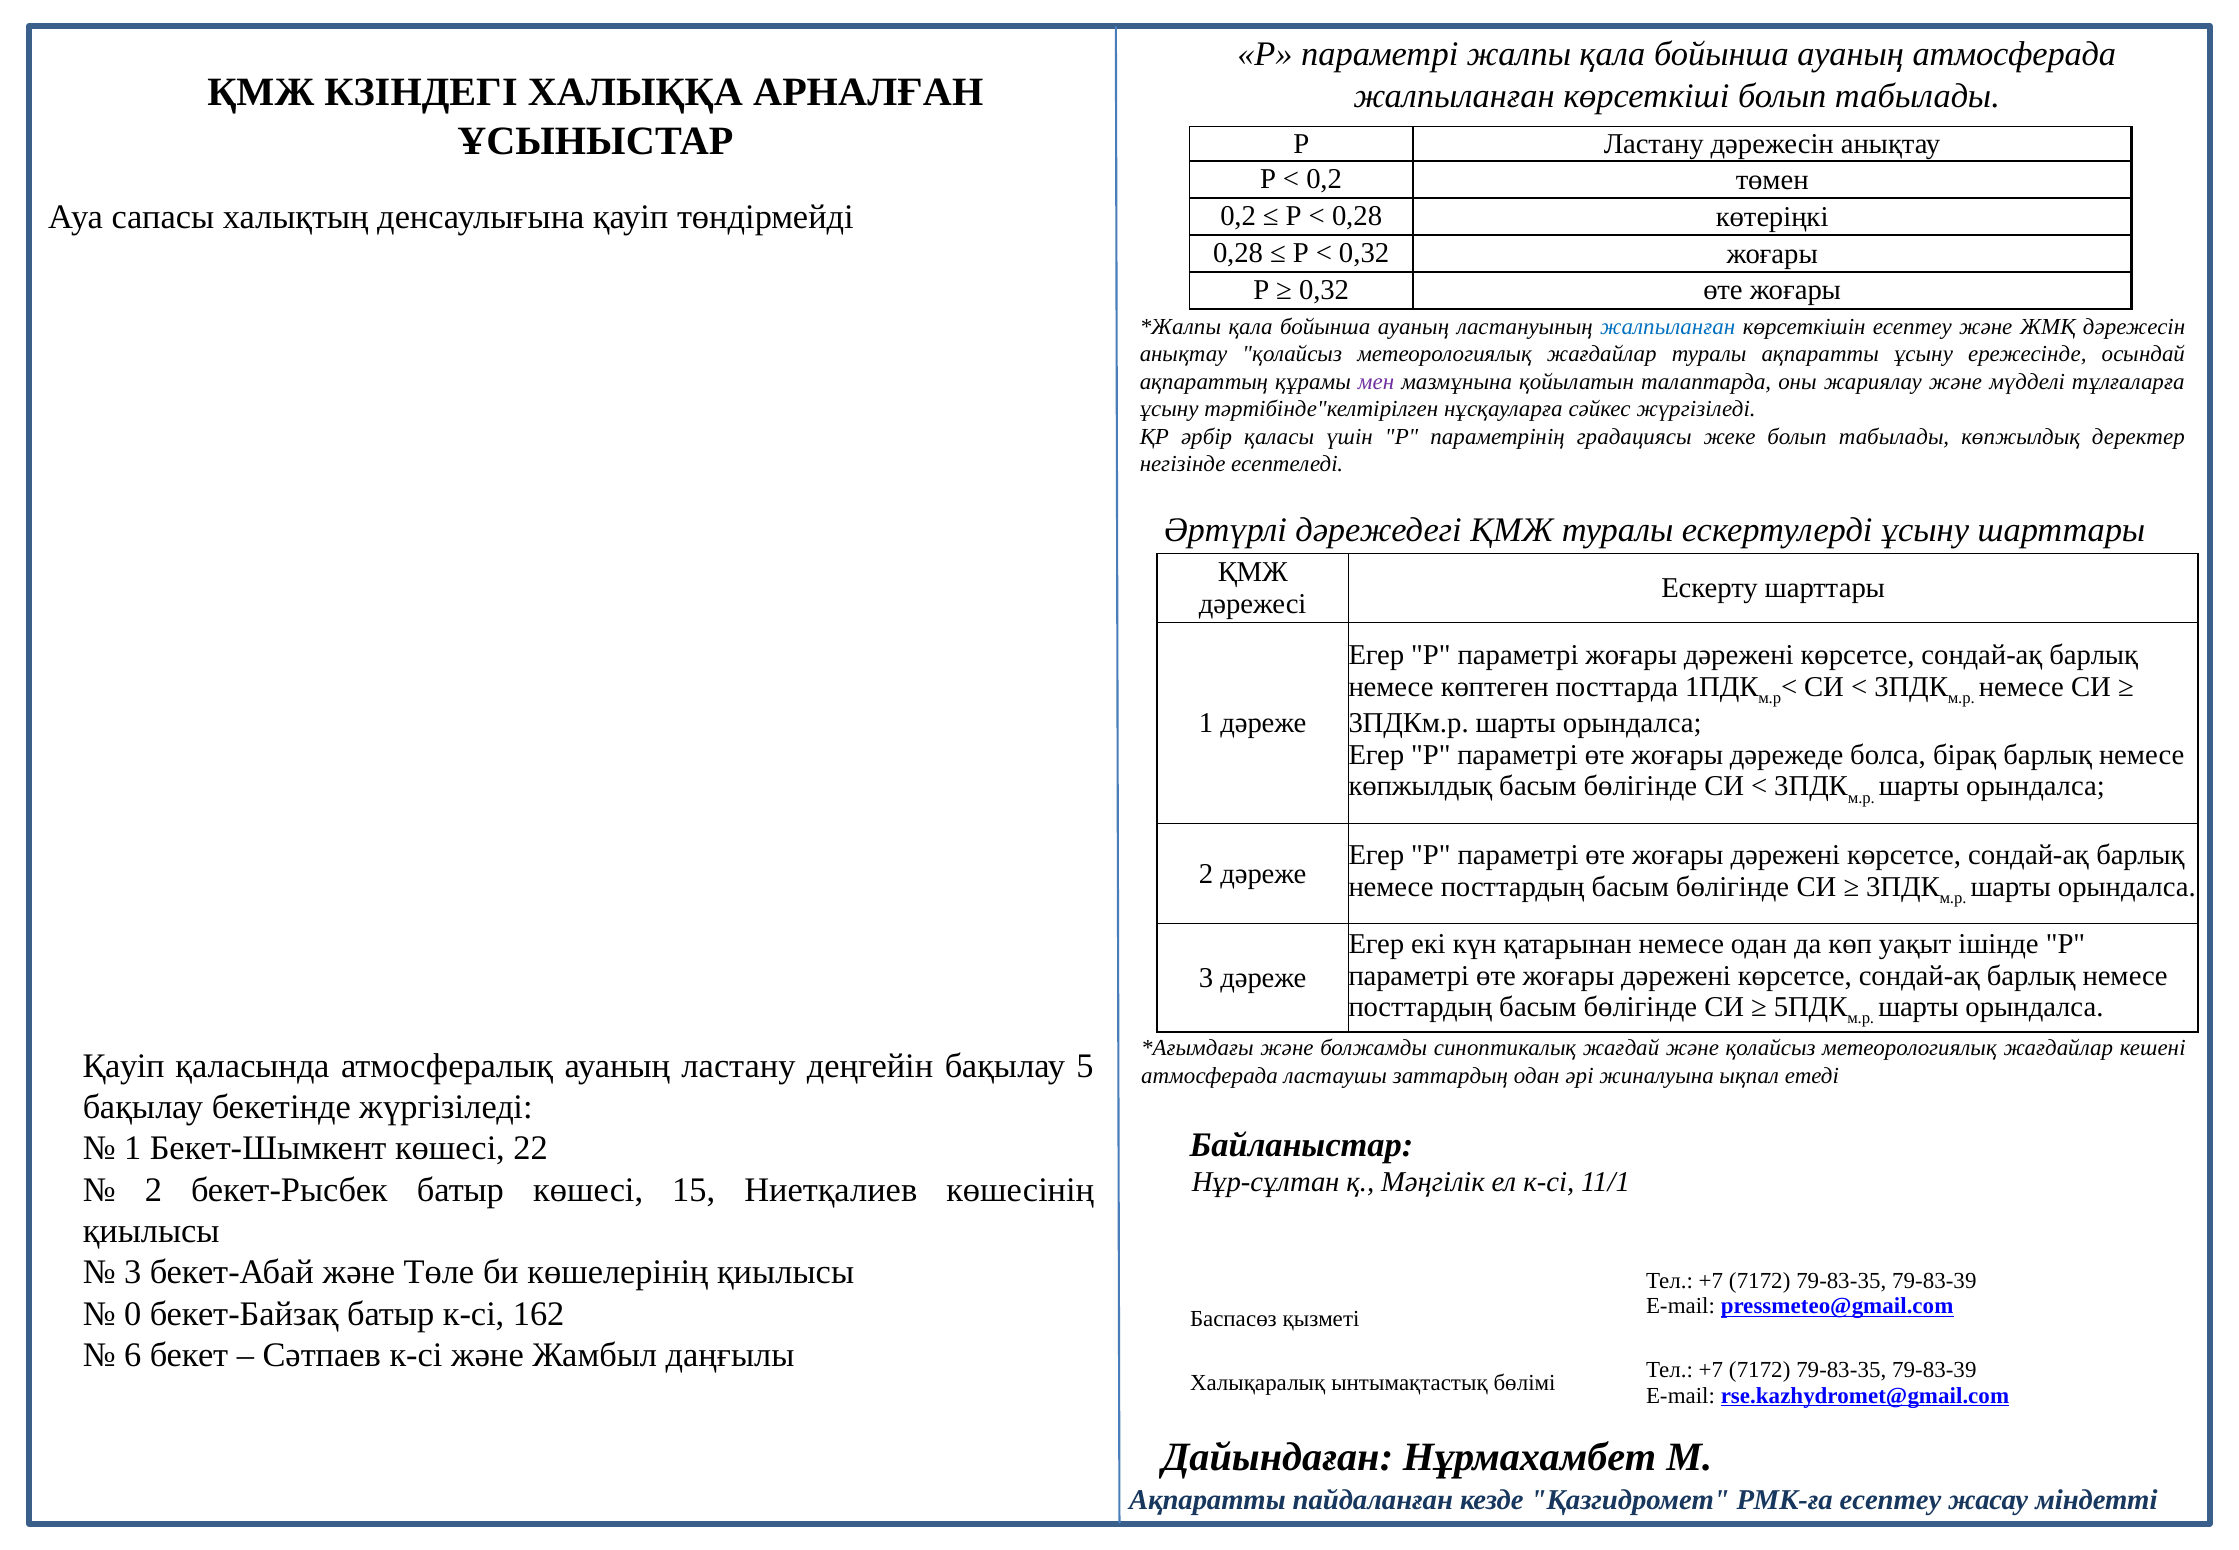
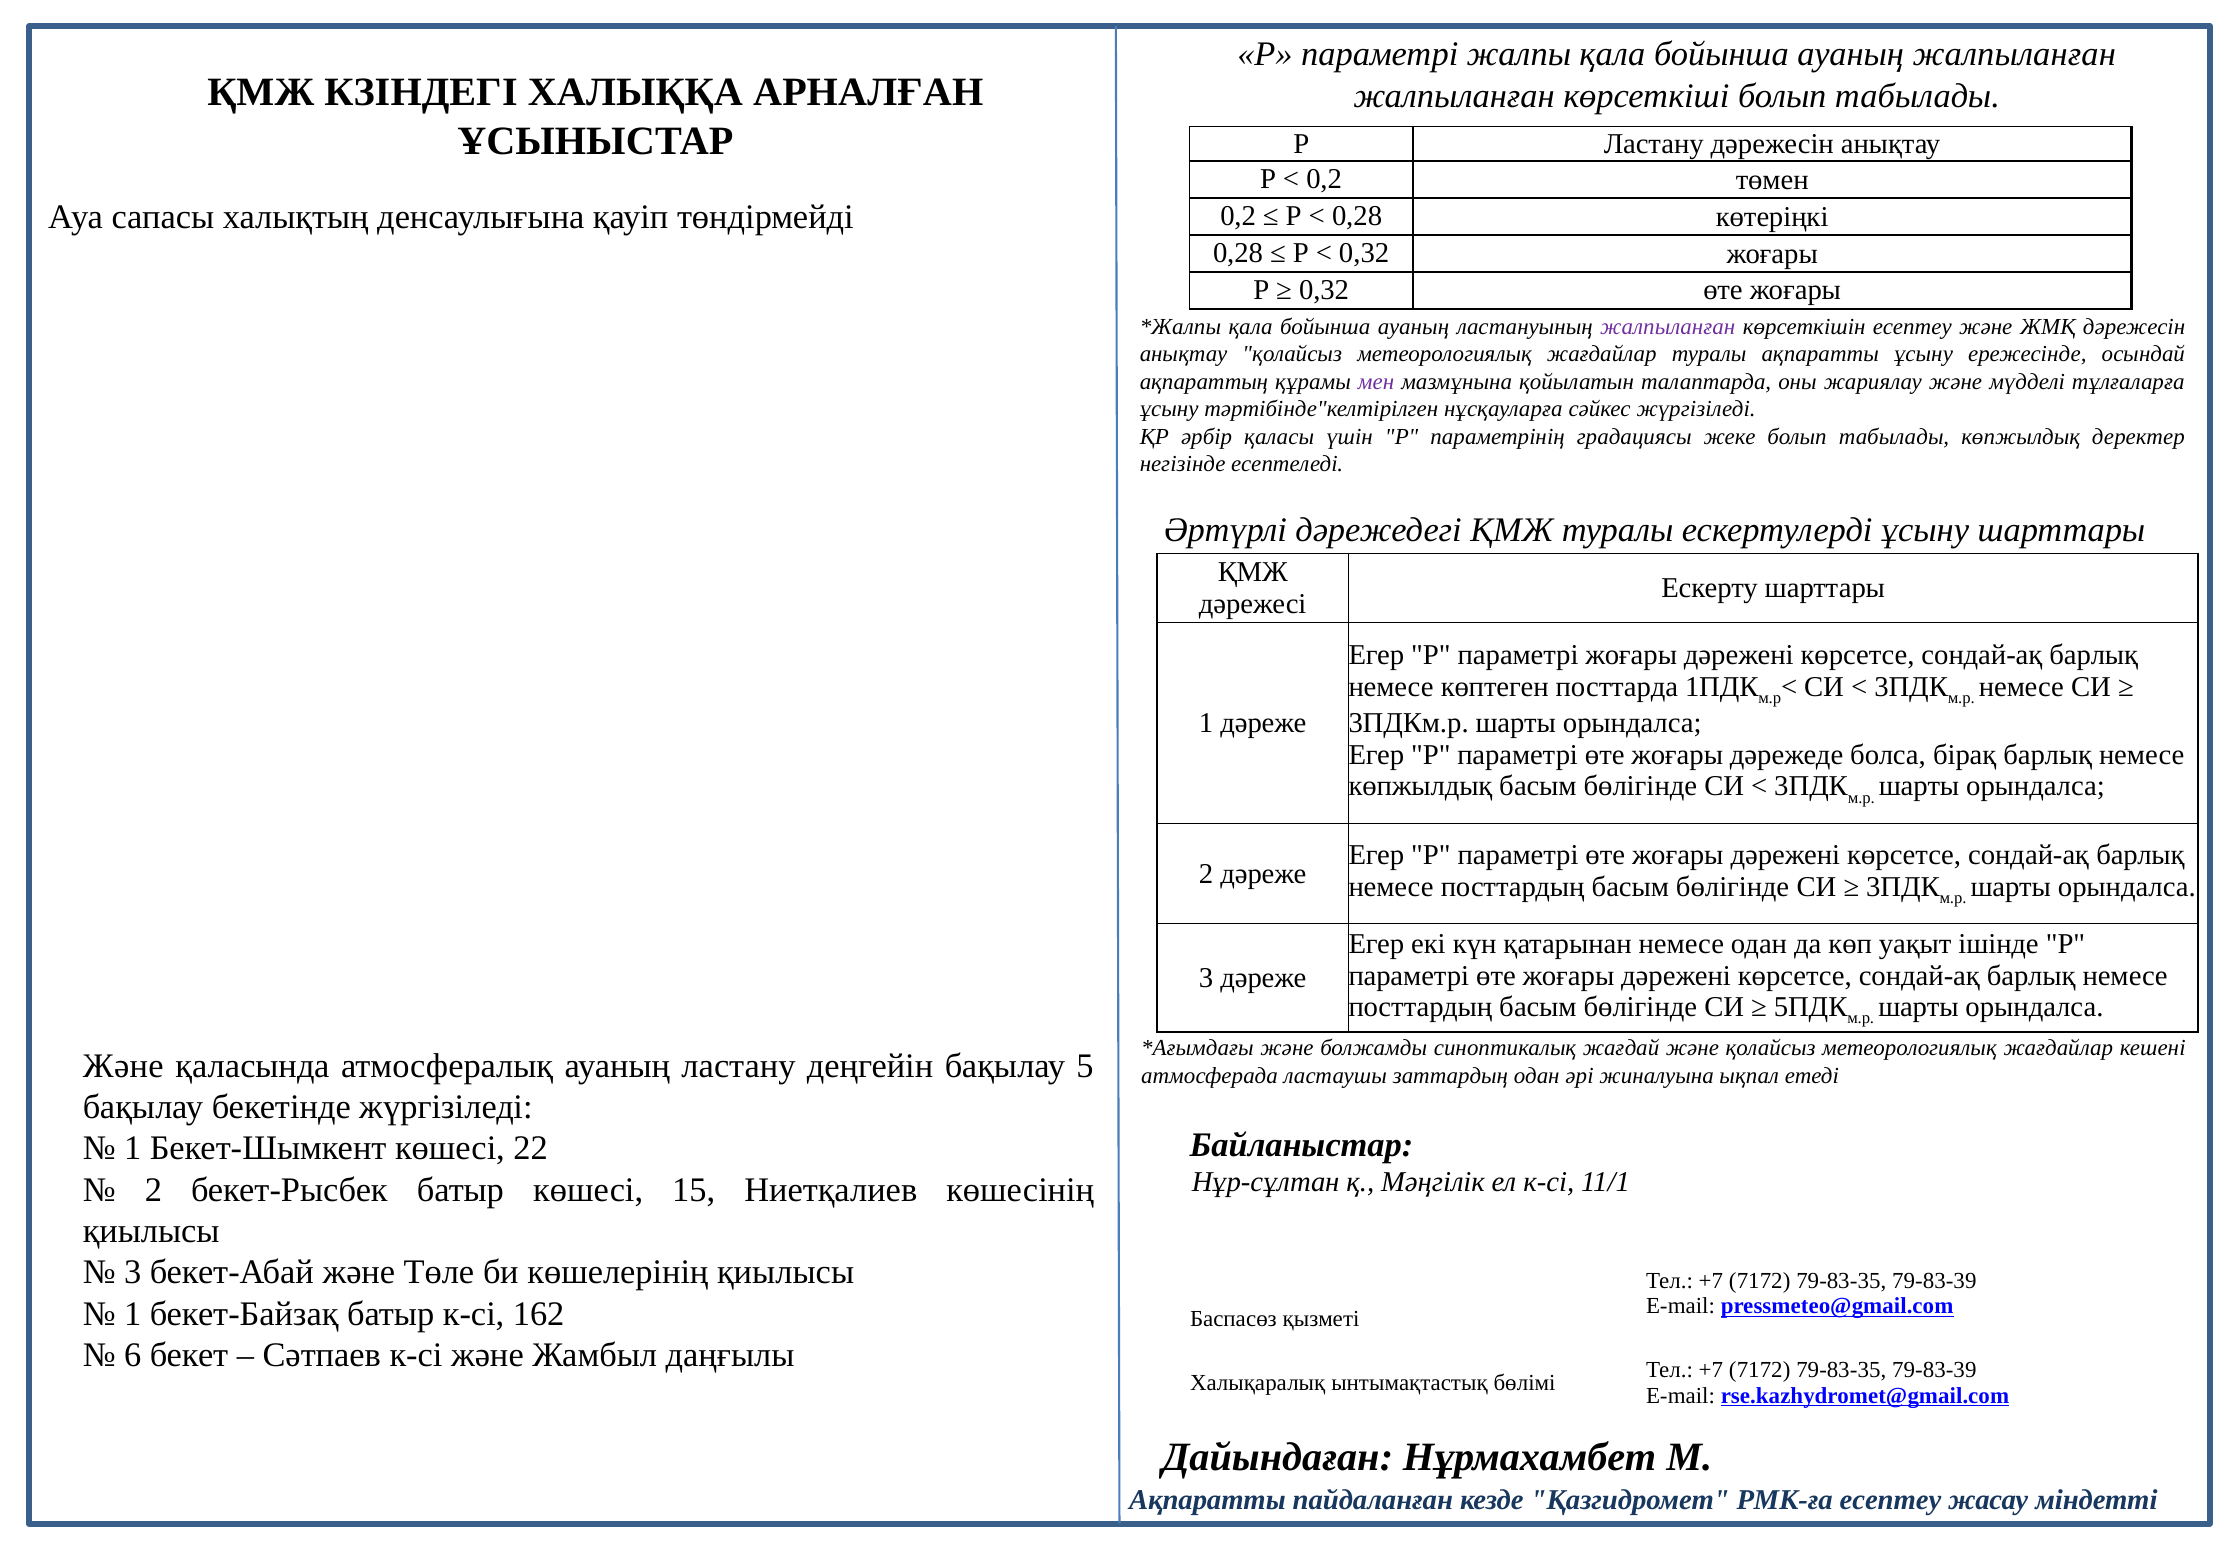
ауаның атмосферада: атмосферада -> жалпыланған
жалпыланған at (1668, 327) colour: blue -> purple
Қауіп at (124, 1066): Қауіп -> Және
0 at (133, 1314): 0 -> 1
